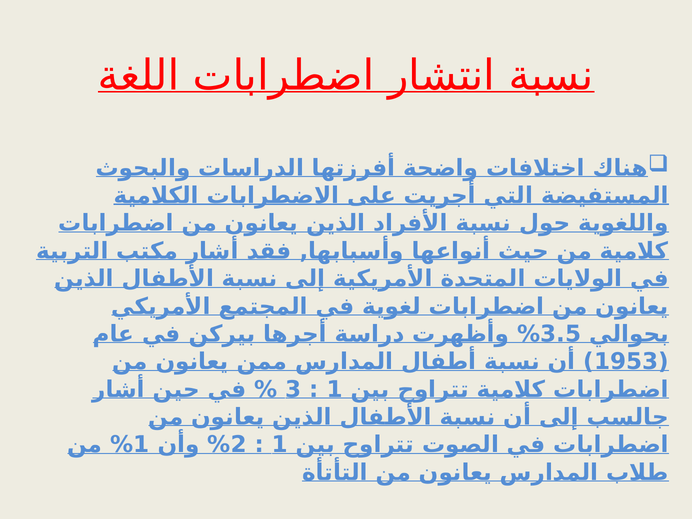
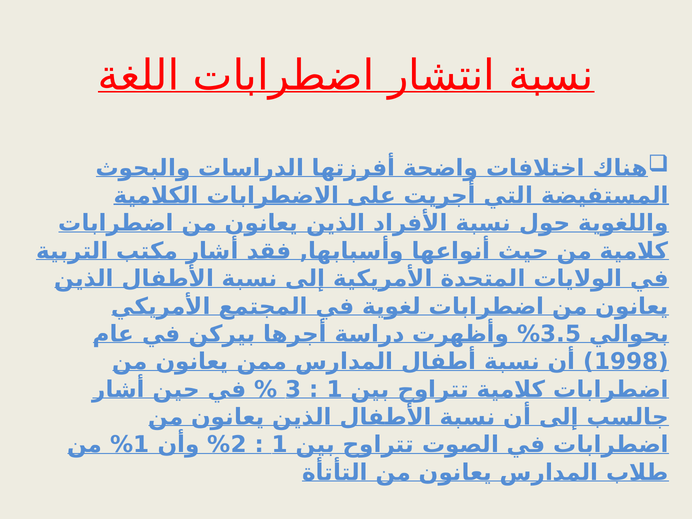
1953: 1953 -> 1998
